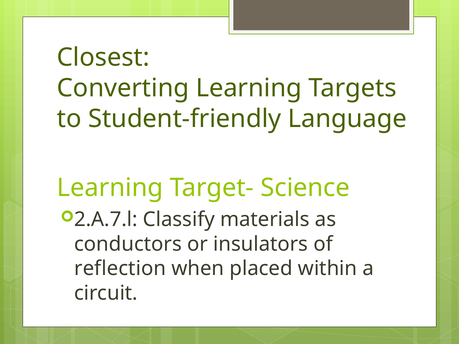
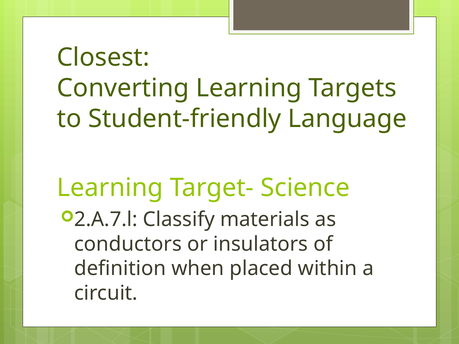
reflection: reflection -> definition
